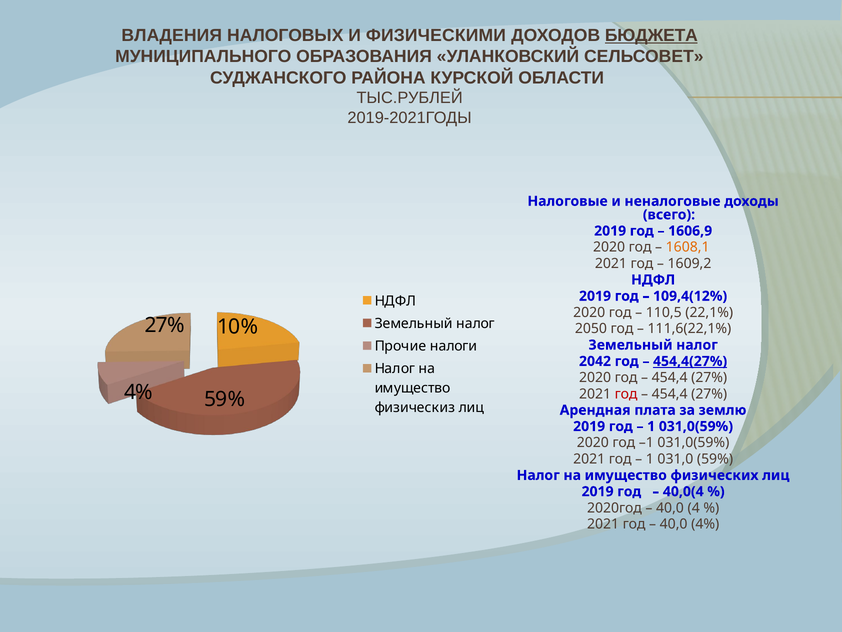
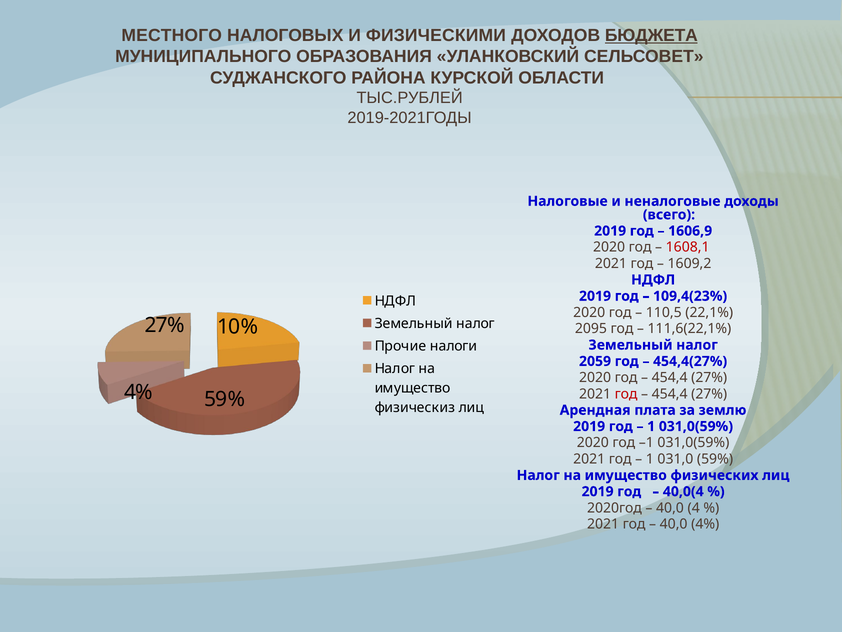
ВЛАДЕНИЯ: ВЛАДЕНИЯ -> МЕСТНОГО
1608,1 colour: orange -> red
109,4(12%: 109,4(12% -> 109,4(23%
2050: 2050 -> 2095
2042: 2042 -> 2059
454,4(27% underline: present -> none
